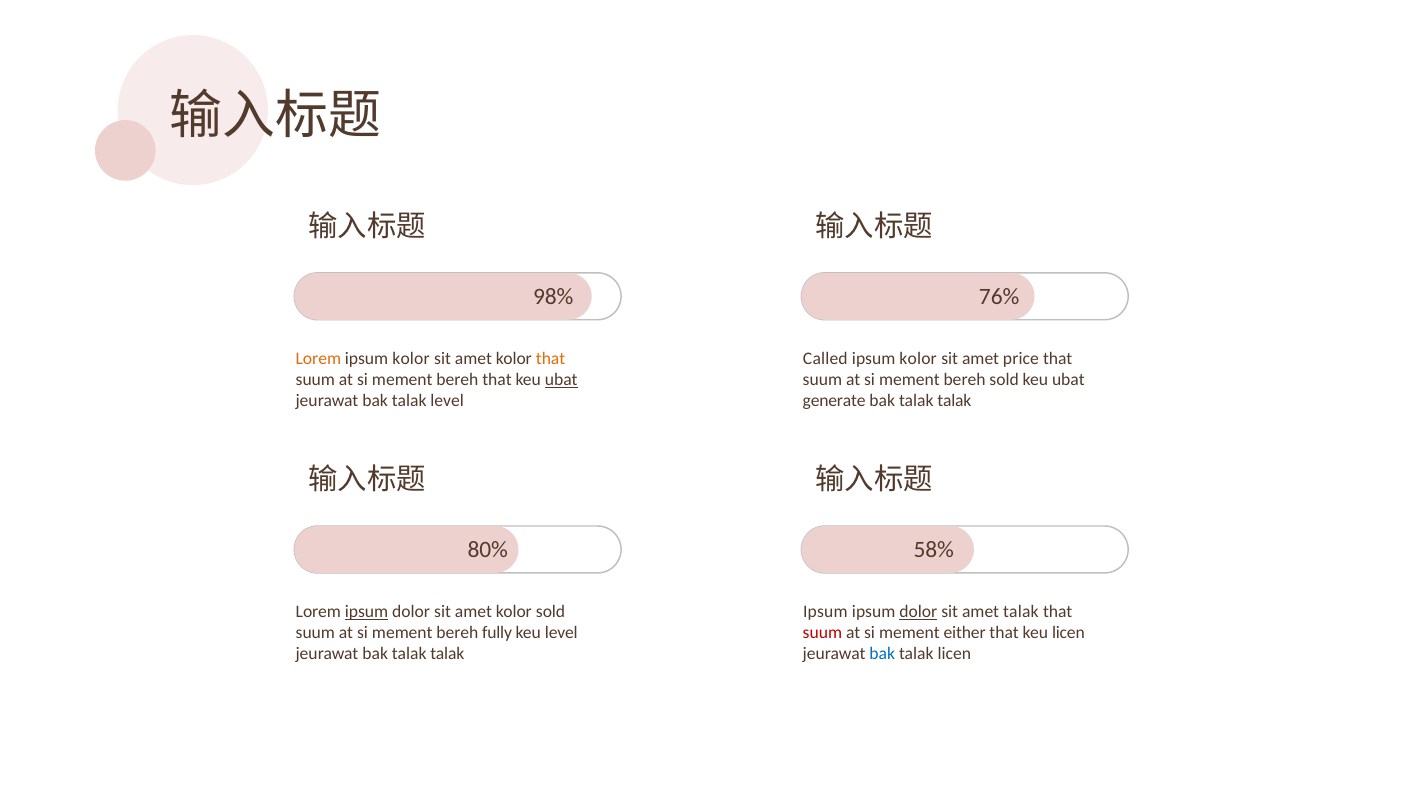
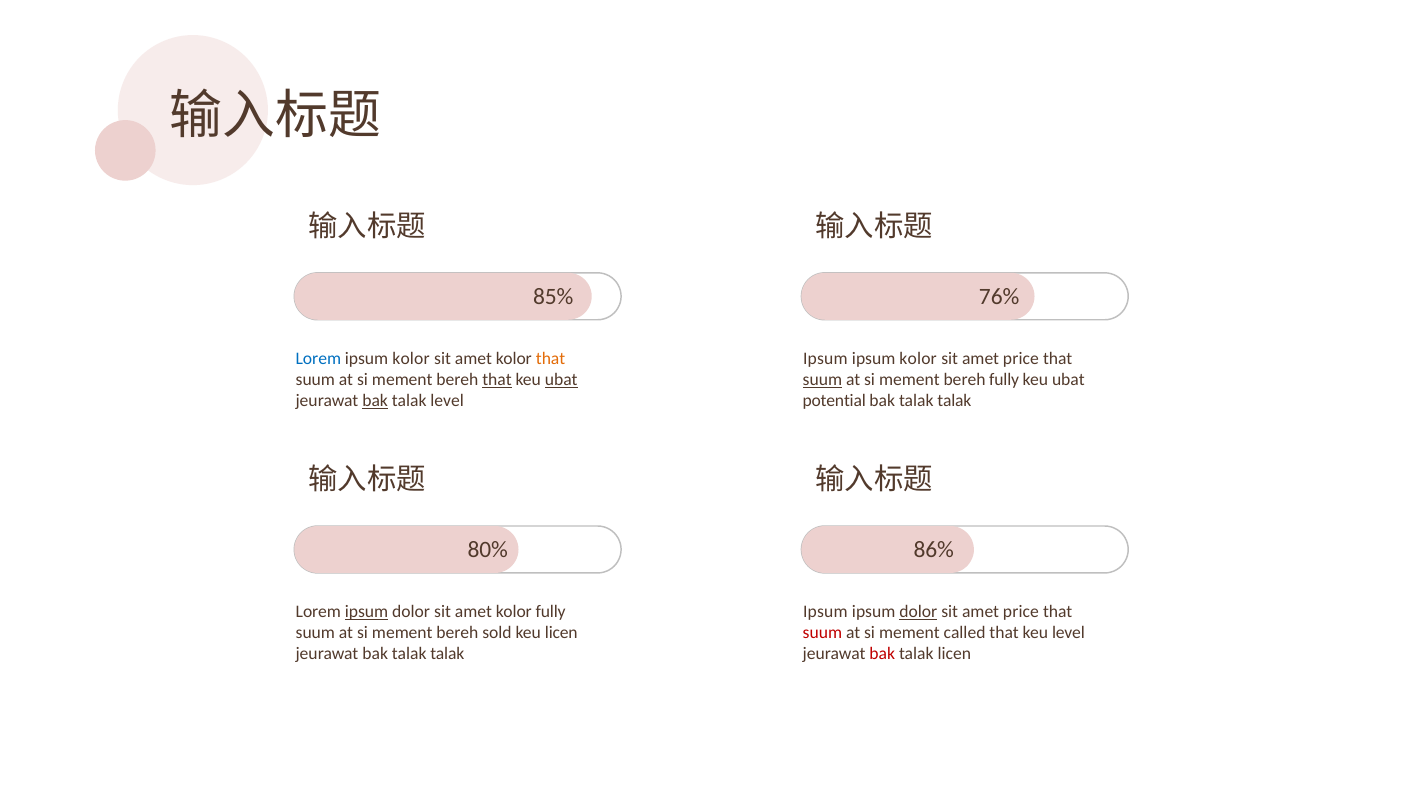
98%: 98% -> 85%
Lorem at (318, 359) colour: orange -> blue
Called at (825, 359): Called -> Ipsum
that at (497, 380) underline: none -> present
suum at (822, 380) underline: none -> present
bereh sold: sold -> fully
bak at (375, 401) underline: none -> present
generate: generate -> potential
58%: 58% -> 86%
kolor sold: sold -> fully
talak at (1021, 612): talak -> price
fully: fully -> sold
keu level: level -> licen
either: either -> called
keu licen: licen -> level
bak at (882, 654) colour: blue -> red
